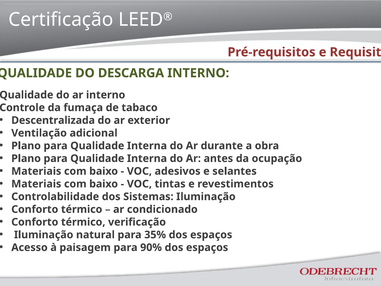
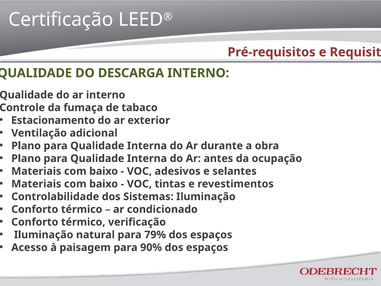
Descentralizada: Descentralizada -> Estacionamento
35%: 35% -> 79%
